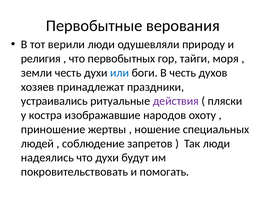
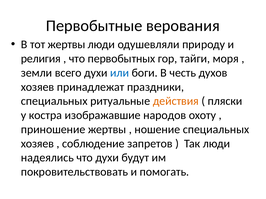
тот верили: верили -> жертвы
земли честь: честь -> всего
устраивались at (54, 101): устраивались -> специальных
действия colour: purple -> orange
людей at (37, 144): людей -> хозяев
